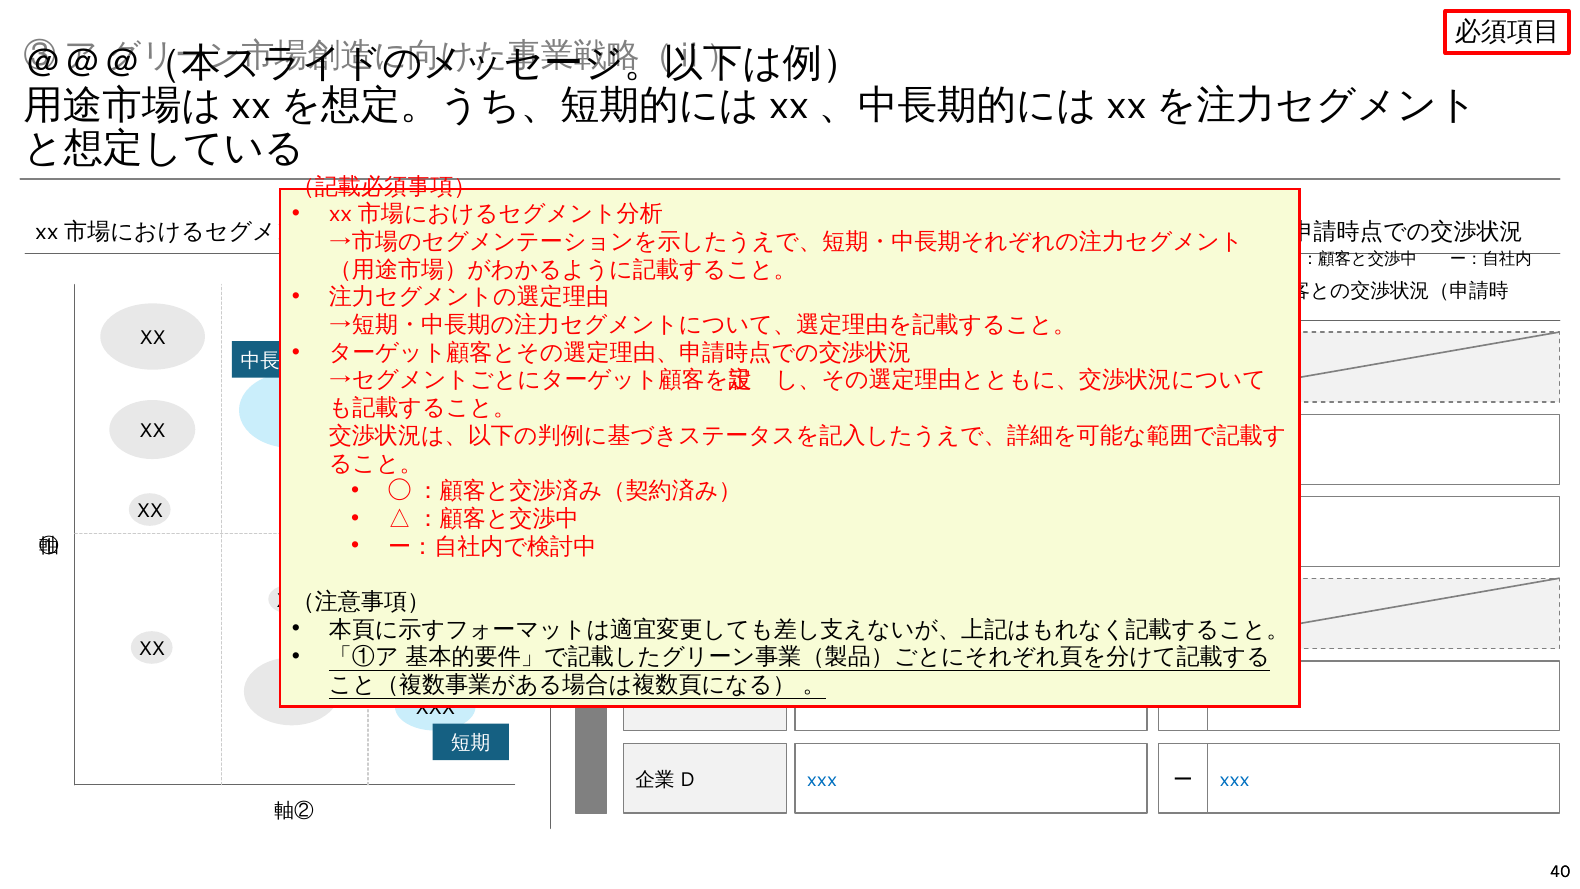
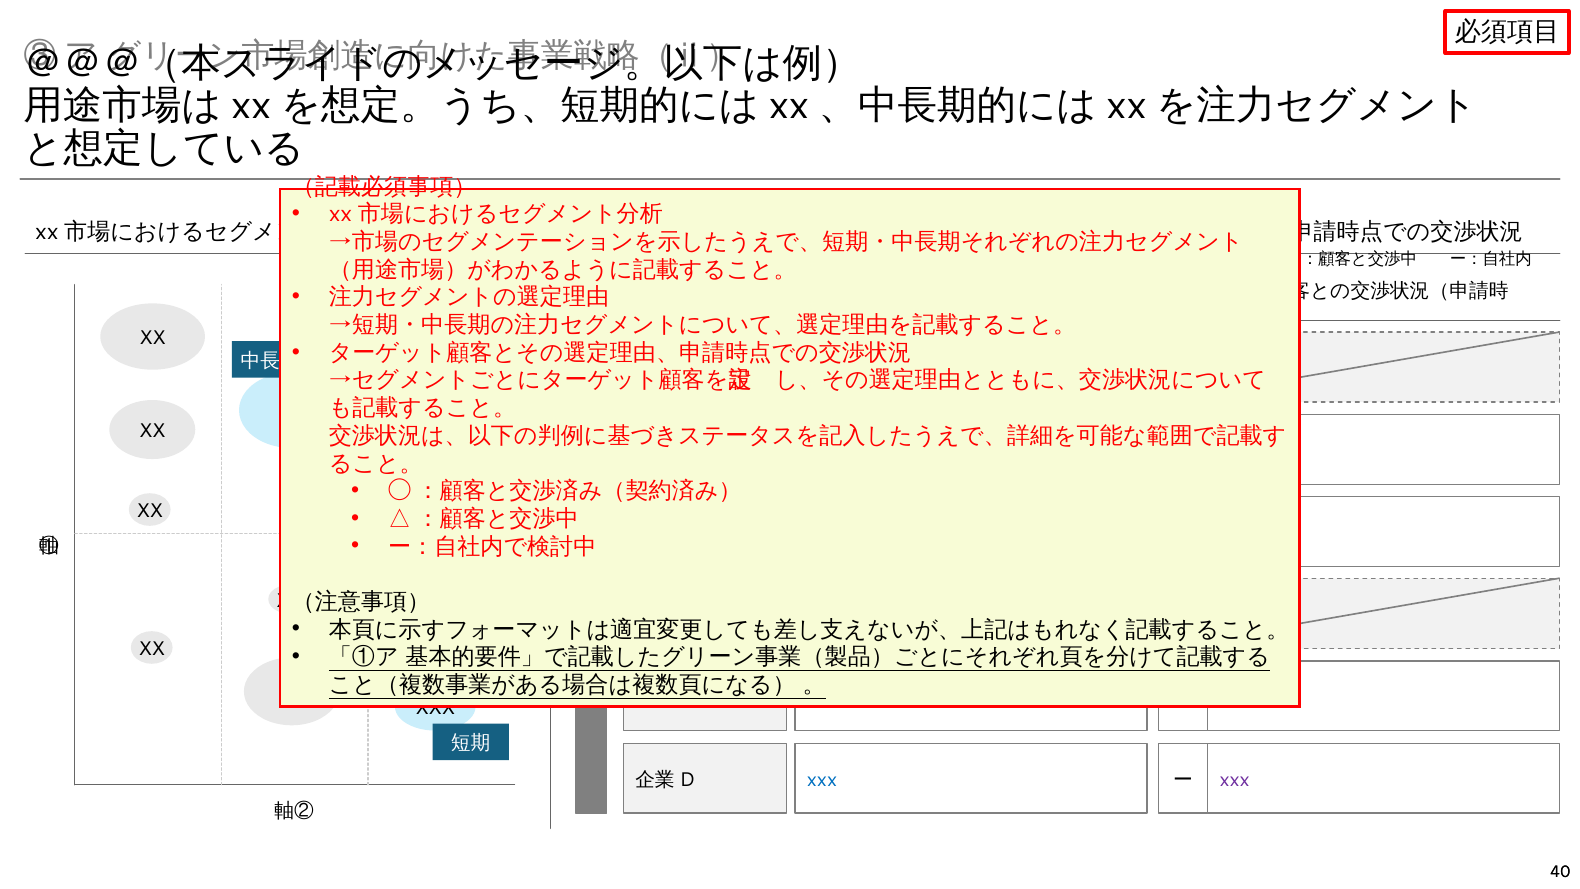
xxx at (1235, 779) colour: blue -> purple
